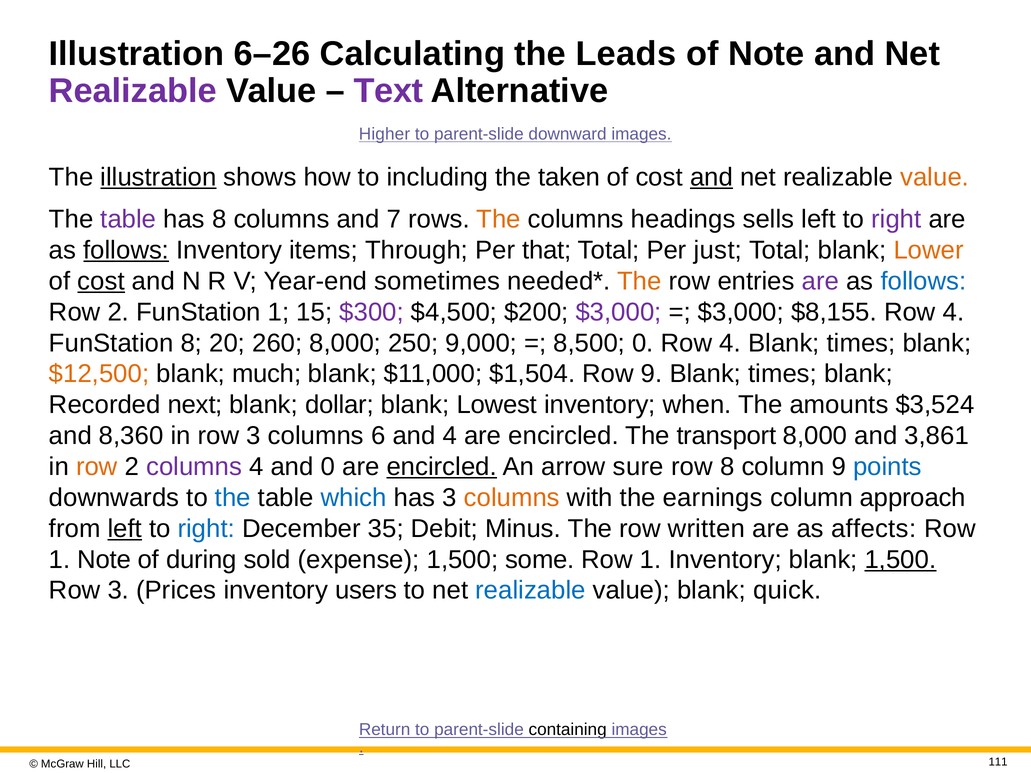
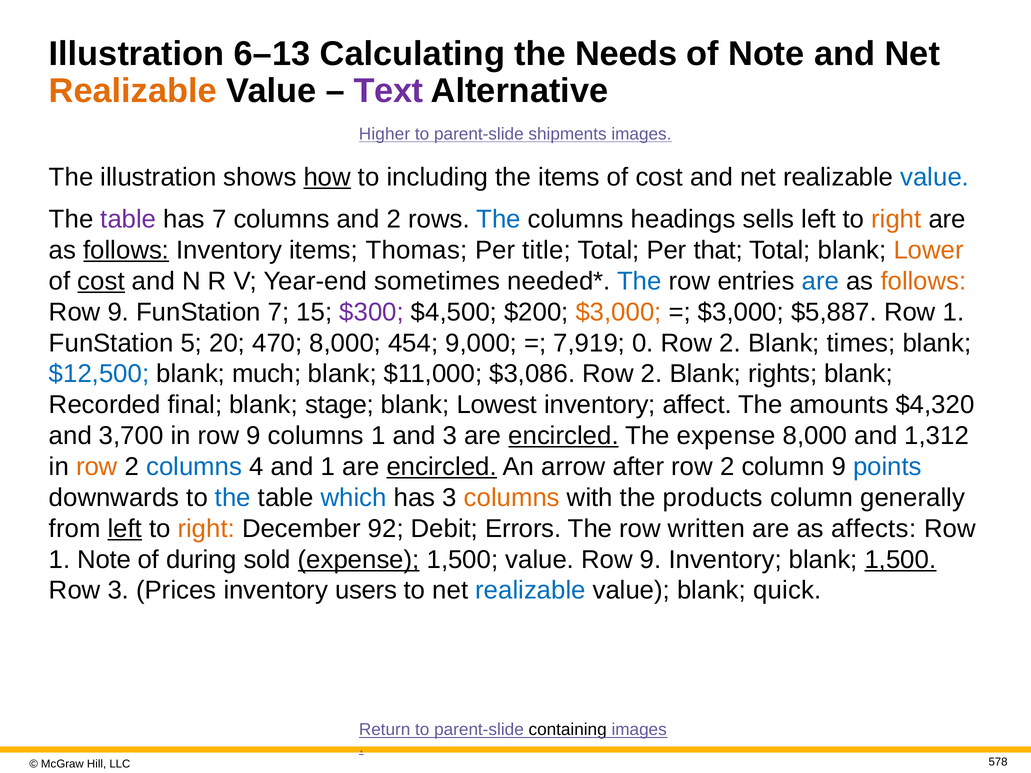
6–26: 6–26 -> 6–13
Leads: Leads -> Needs
Realizable at (133, 91) colour: purple -> orange
downward: downward -> shipments
illustration at (158, 177) underline: present -> none
how underline: none -> present
the taken: taken -> items
and at (711, 177) underline: present -> none
value at (935, 177) colour: orange -> blue
has 8: 8 -> 7
and 7: 7 -> 2
The at (499, 219) colour: orange -> blue
right at (896, 219) colour: purple -> orange
Through: Through -> Thomas
that: that -> title
just: just -> that
The at (639, 281) colour: orange -> blue
are at (820, 281) colour: purple -> blue
follows at (923, 281) colour: blue -> orange
2 at (118, 312): 2 -> 9
FunStation 1: 1 -> 7
$3,000 at (619, 312) colour: purple -> orange
$8,155: $8,155 -> $5,887
4 at (953, 312): 4 -> 1
FunStation 8: 8 -> 5
260: 260 -> 470
250: 250 -> 454
8,500: 8,500 -> 7,919
0 Row 4: 4 -> 2
$12,500 colour: orange -> blue
$1,504: $1,504 -> $3,086
9 at (652, 374): 9 -> 2
times at (783, 374): times -> rights
next: next -> final
dollar: dollar -> stage
when: when -> affect
$3,524: $3,524 -> $4,320
8,360: 8,360 -> 3,700
in row 3: 3 -> 9
columns 6: 6 -> 1
and 4: 4 -> 3
encircled at (564, 436) underline: none -> present
The transport: transport -> expense
3,861: 3,861 -> 1,312
columns at (194, 467) colour: purple -> blue
and 0: 0 -> 1
sure: sure -> after
8 at (727, 467): 8 -> 2
earnings: earnings -> products
approach: approach -> generally
right at (206, 529) colour: blue -> orange
35: 35 -> 92
Minus: Minus -> Errors
expense at (359, 560) underline: none -> present
1,500 some: some -> value
1 at (651, 560): 1 -> 9
111: 111 -> 578
